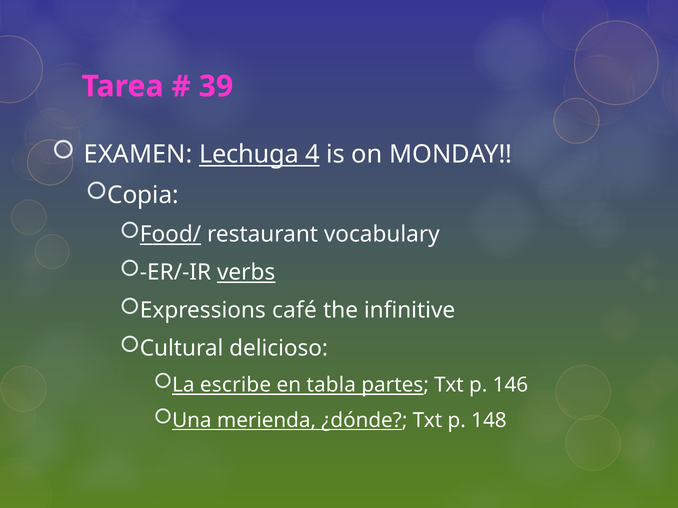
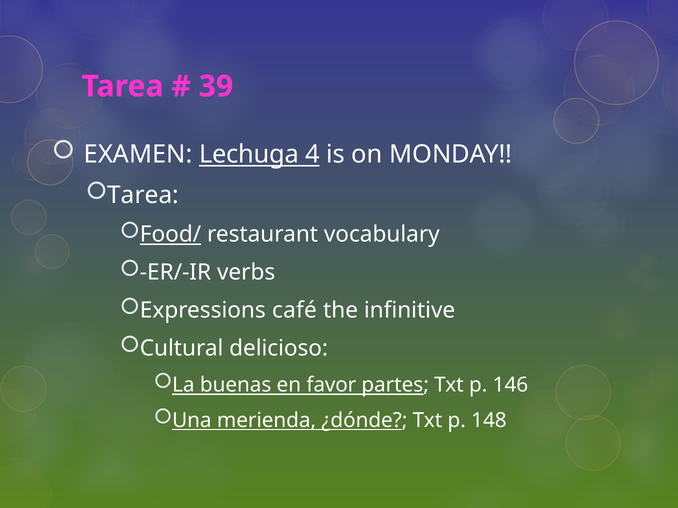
Copia at (143, 196): Copia -> Tarea
verbs underline: present -> none
escribe: escribe -> buenas
tabla: tabla -> favor
